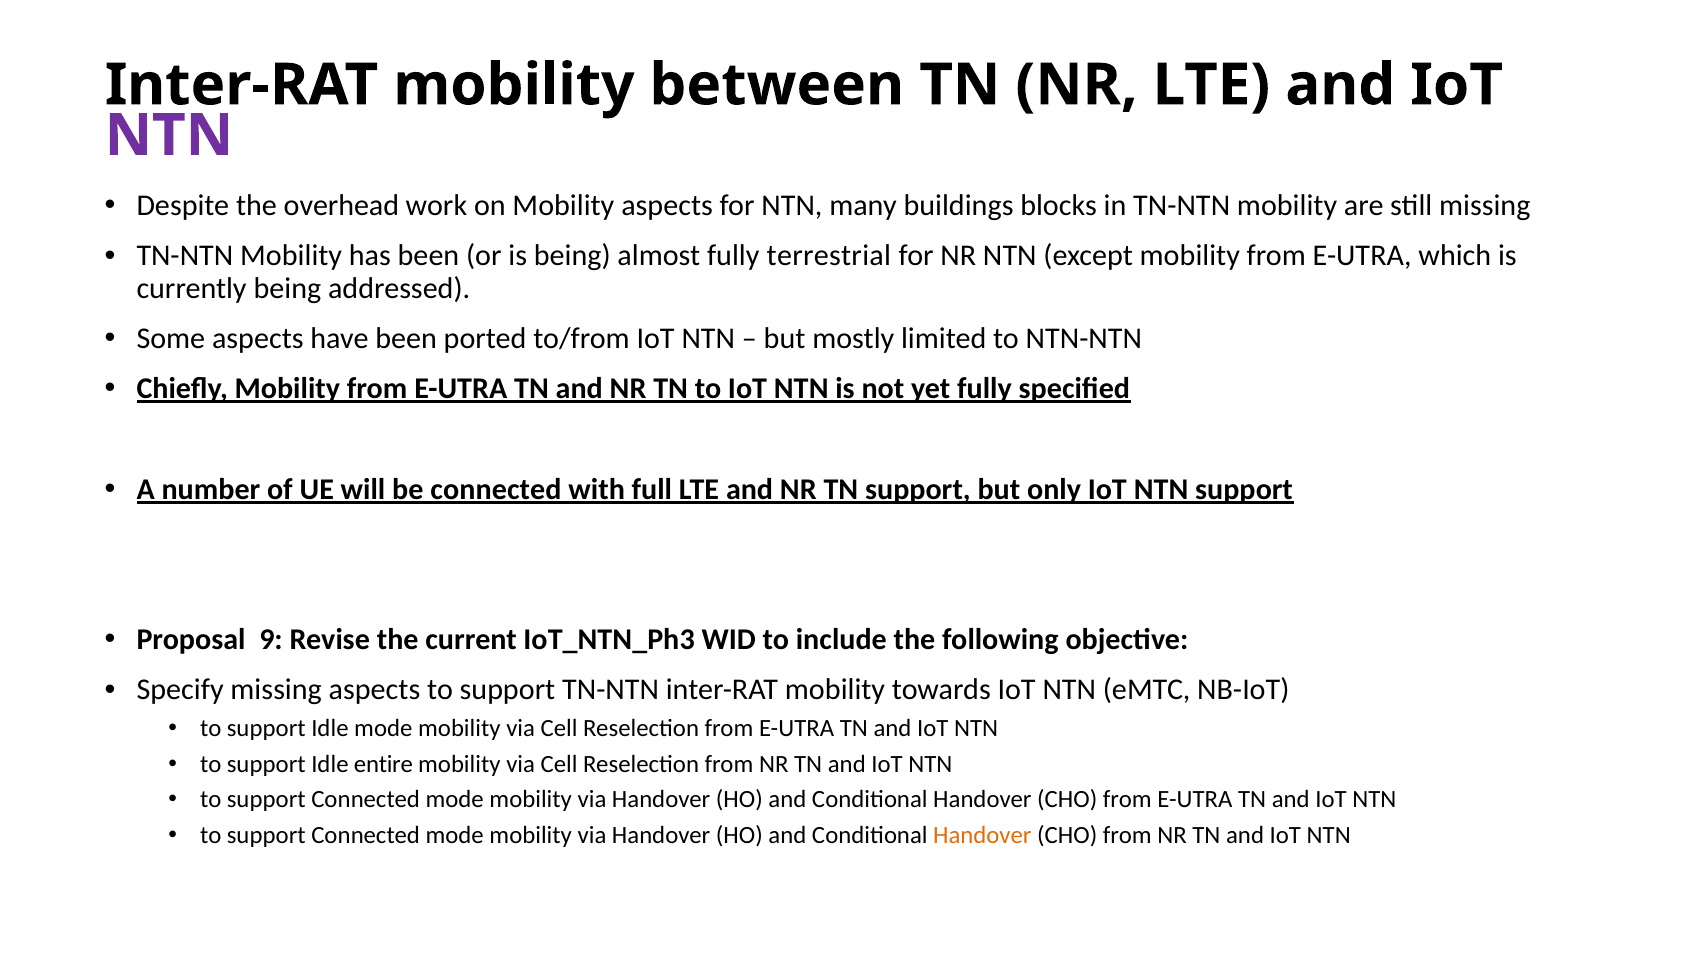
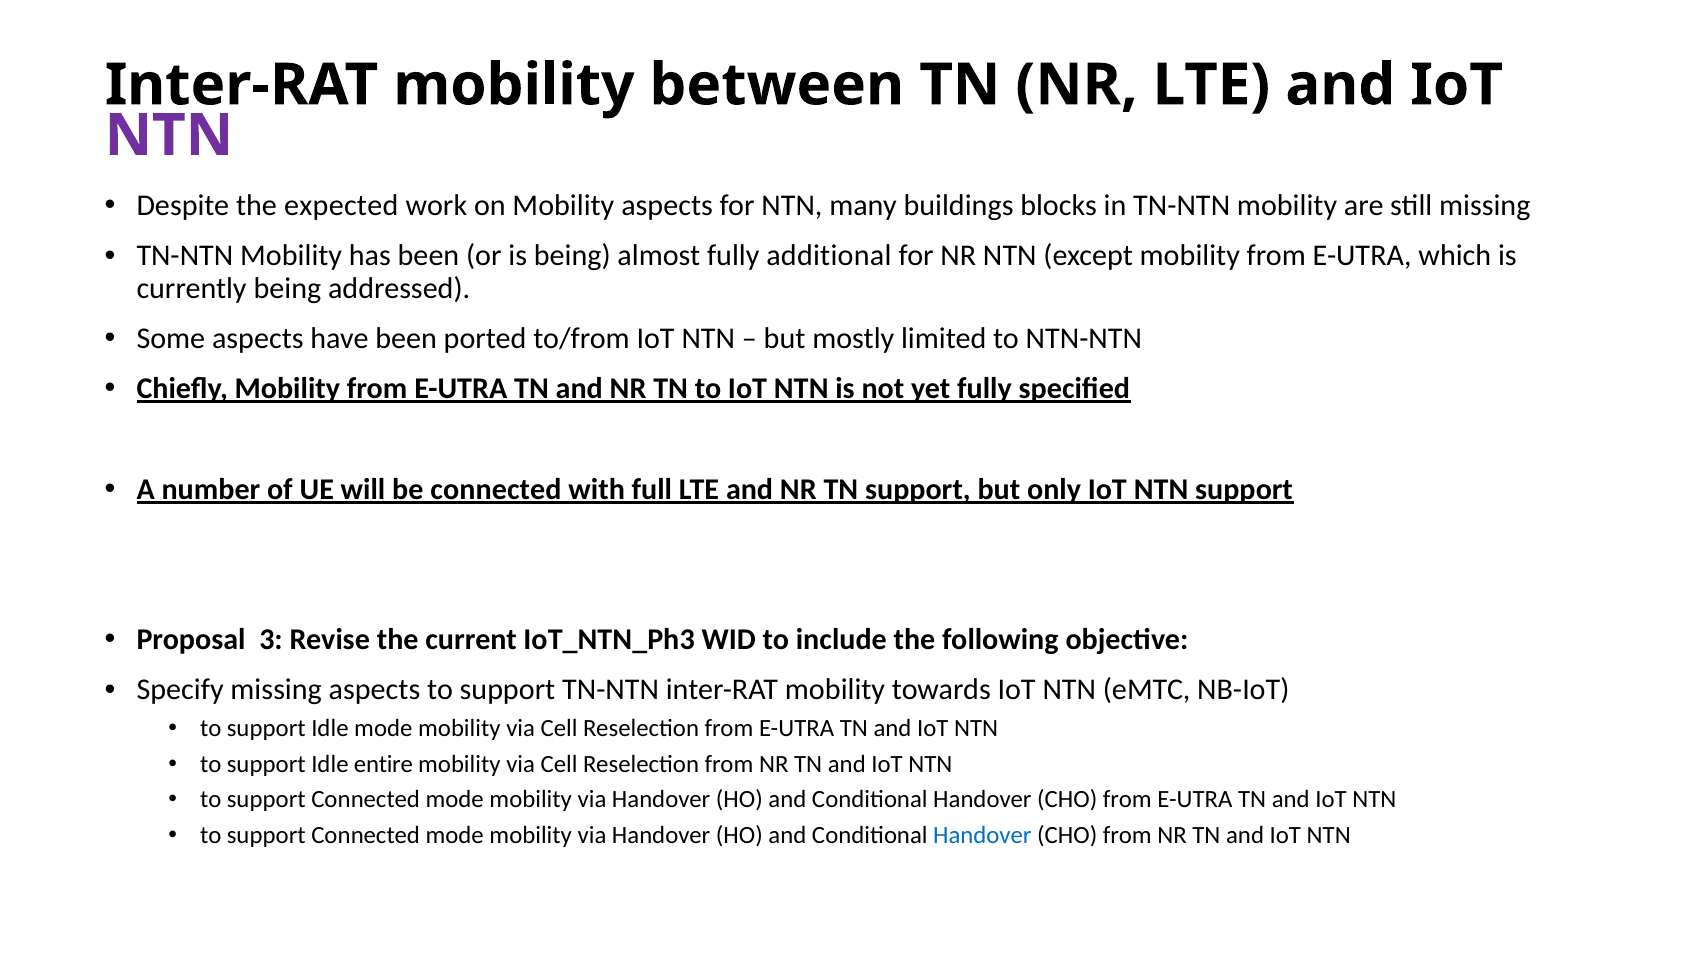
overhead: overhead -> expected
terrestrial: terrestrial -> additional
9: 9 -> 3
Handover at (982, 835) colour: orange -> blue
